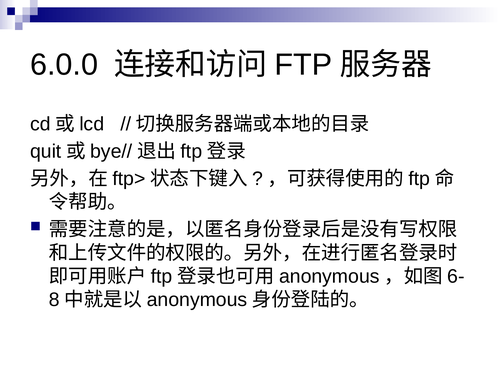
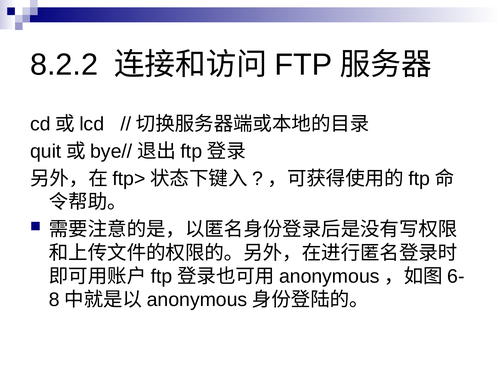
6.0.0: 6.0.0 -> 8.2.2
